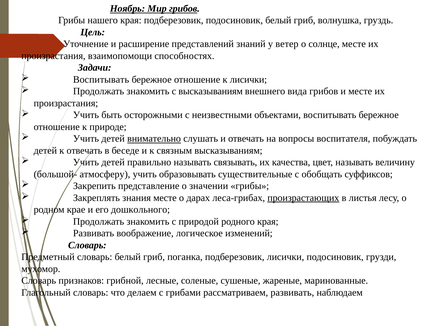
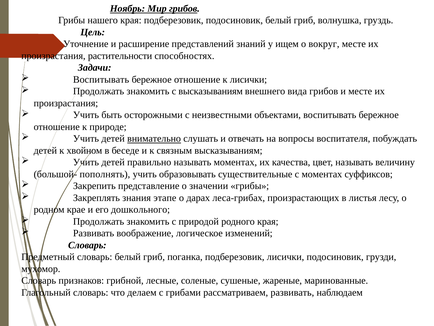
ветер: ветер -> ищем
солнце: солнце -> вокруг
взаимопомощи: взаимопомощи -> растительности
к отвечать: отвечать -> хвойном
называть связывать: связывать -> моментах
атмосферу: атмосферу -> пополнять
с обобщать: обобщать -> моментах
знания месте: месте -> этапе
произрастающих underline: present -> none
